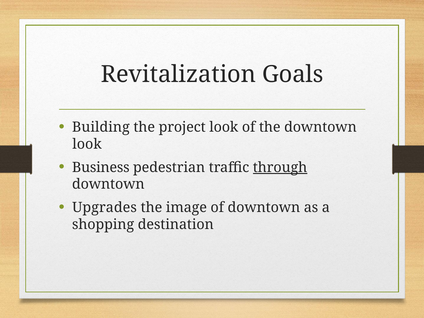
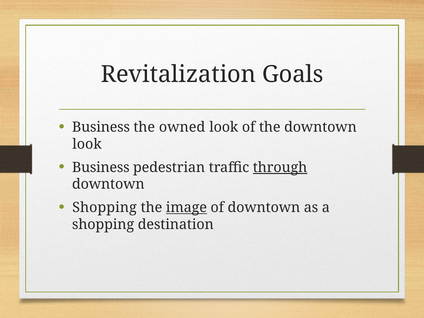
Building at (101, 127): Building -> Business
project: project -> owned
Upgrades at (104, 208): Upgrades -> Shopping
image underline: none -> present
